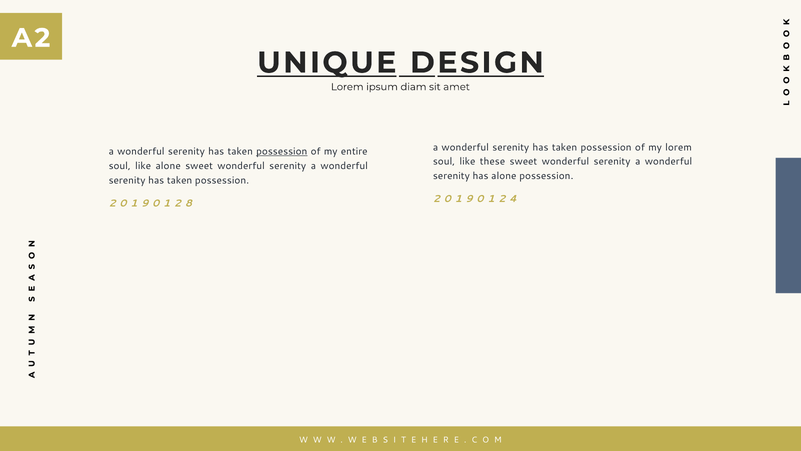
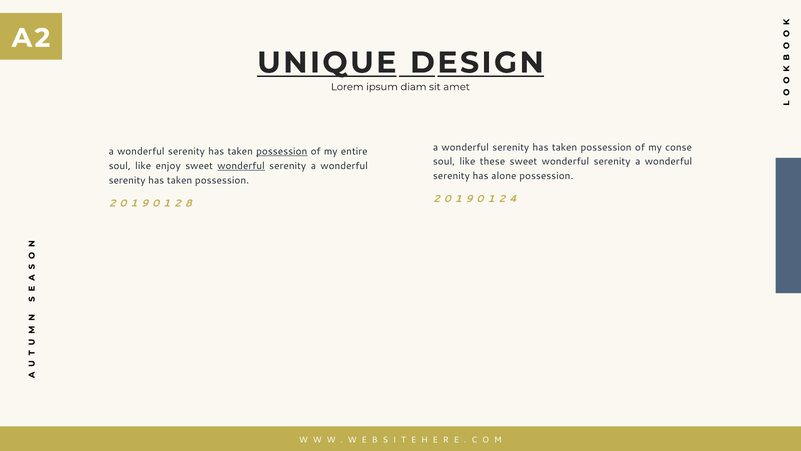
my lorem: lorem -> conse
like alone: alone -> enjoy
wonderful at (241, 166) underline: none -> present
